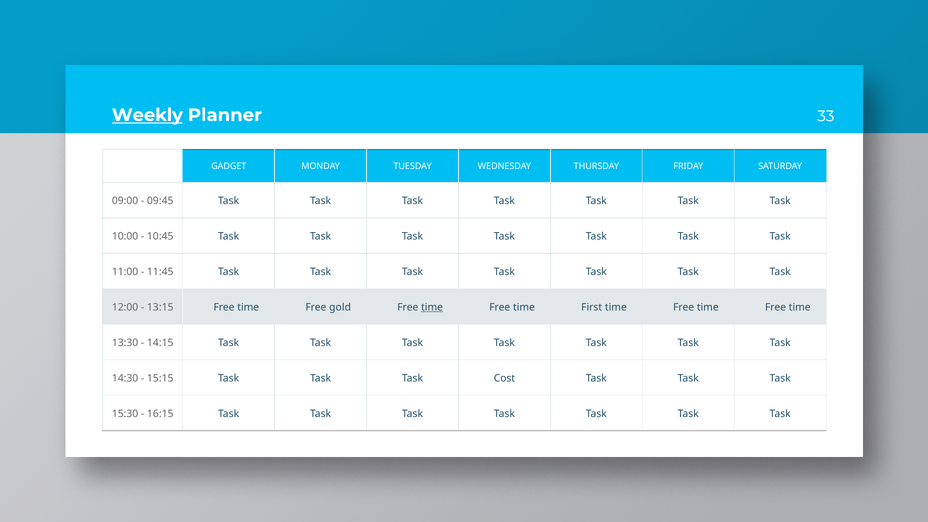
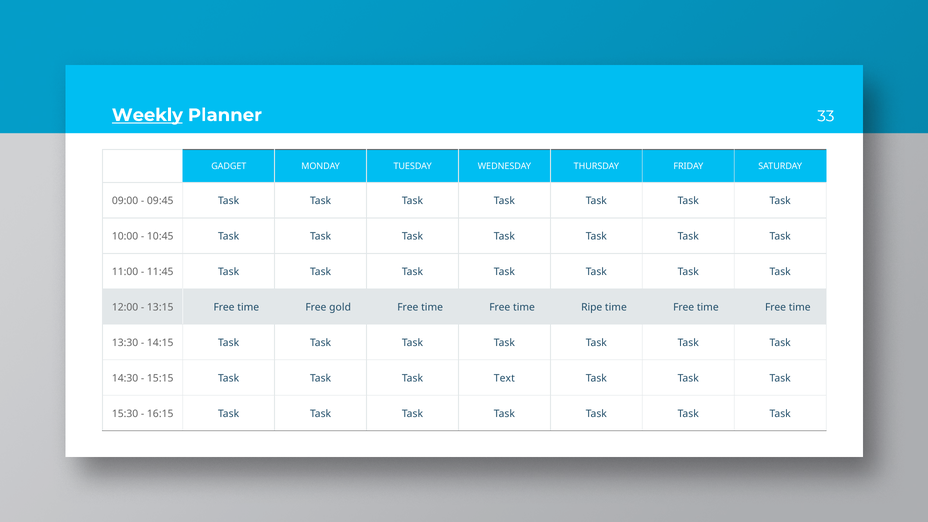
time at (432, 307) underline: present -> none
First: First -> Ripe
Cost: Cost -> Text
